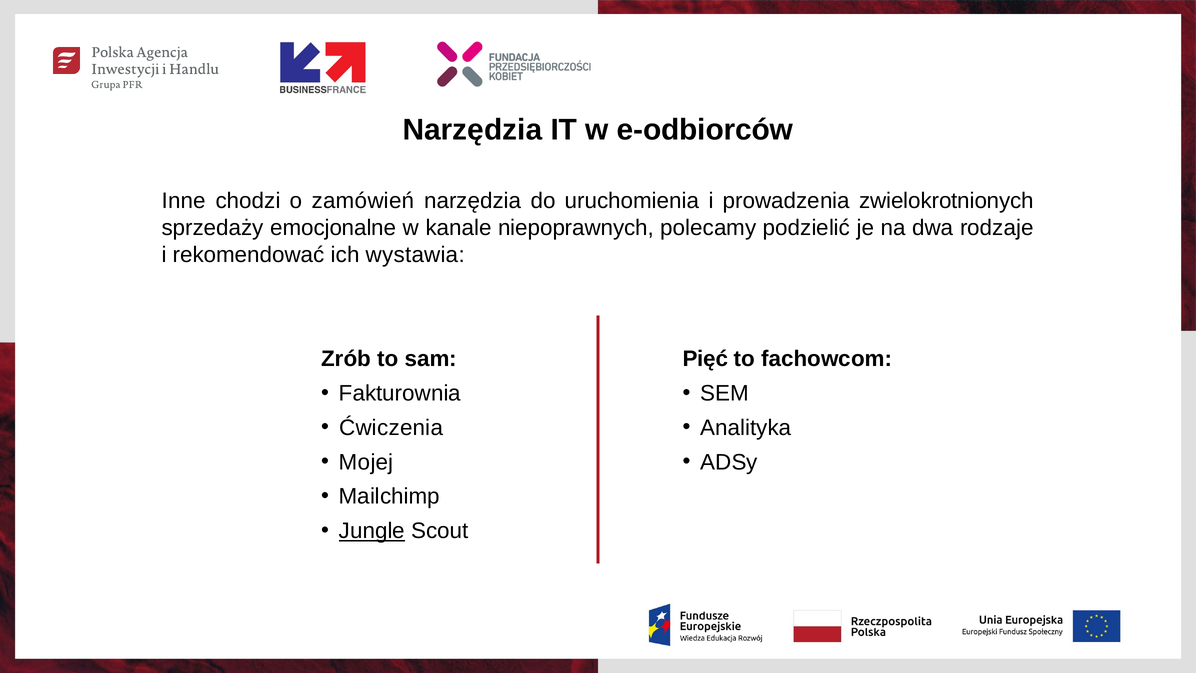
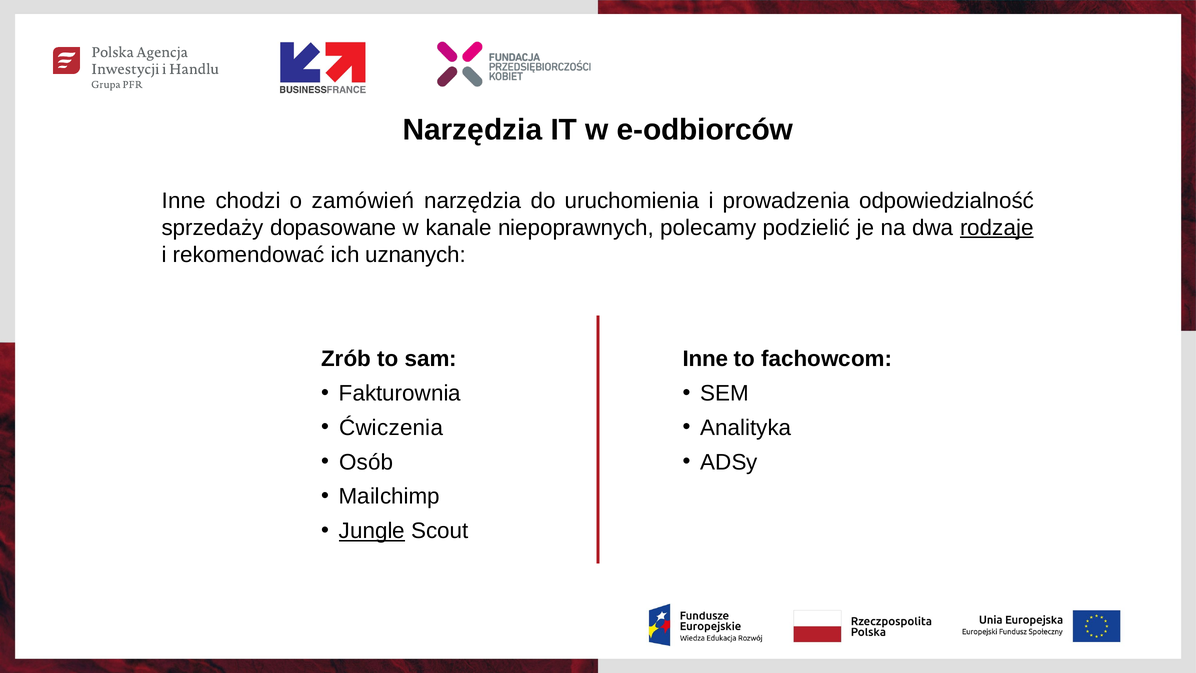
zwielokrotnionych: zwielokrotnionych -> odpowiedzialność
emocjonalne: emocjonalne -> dopasowane
rodzaje underline: none -> present
wystawia: wystawia -> uznanych
Pięć at (705, 359): Pięć -> Inne
Mojej: Mojej -> Osób
